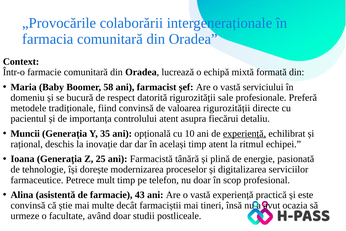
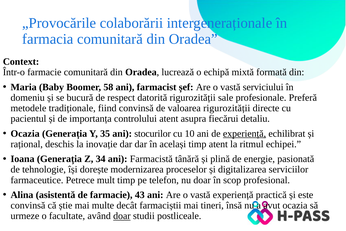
Muncii at (25, 133): Muncii -> Ocazia
opțională: opțională -> stocurilor
25: 25 -> 34
doar at (122, 216) underline: none -> present
